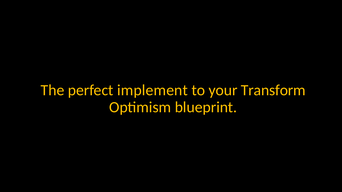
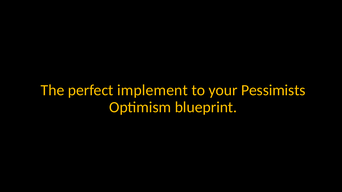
Transform: Transform -> Pessimists
